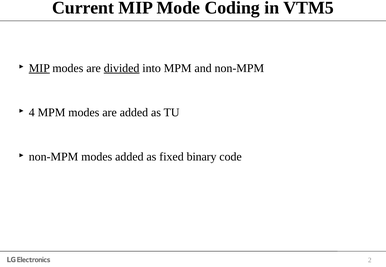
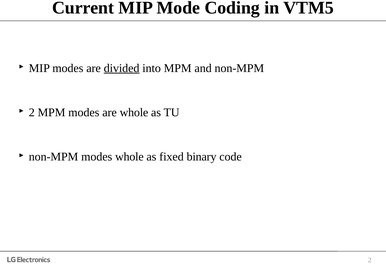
MIP at (39, 68) underline: present -> none
4 at (32, 113): 4 -> 2
are added: added -> whole
modes added: added -> whole
